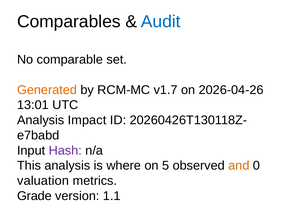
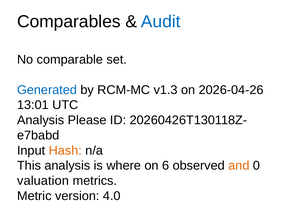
Generated colour: orange -> blue
v1.7: v1.7 -> v1.3
Impact: Impact -> Please
Hash colour: purple -> orange
5: 5 -> 6
Grade: Grade -> Metric
1.1: 1.1 -> 4.0
